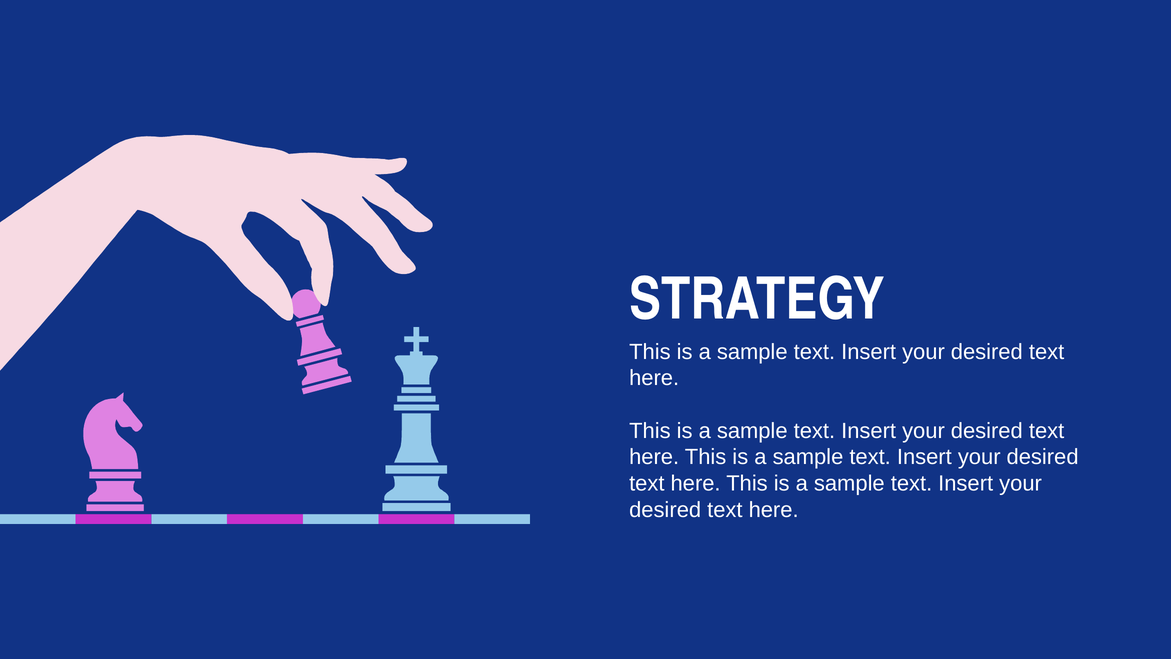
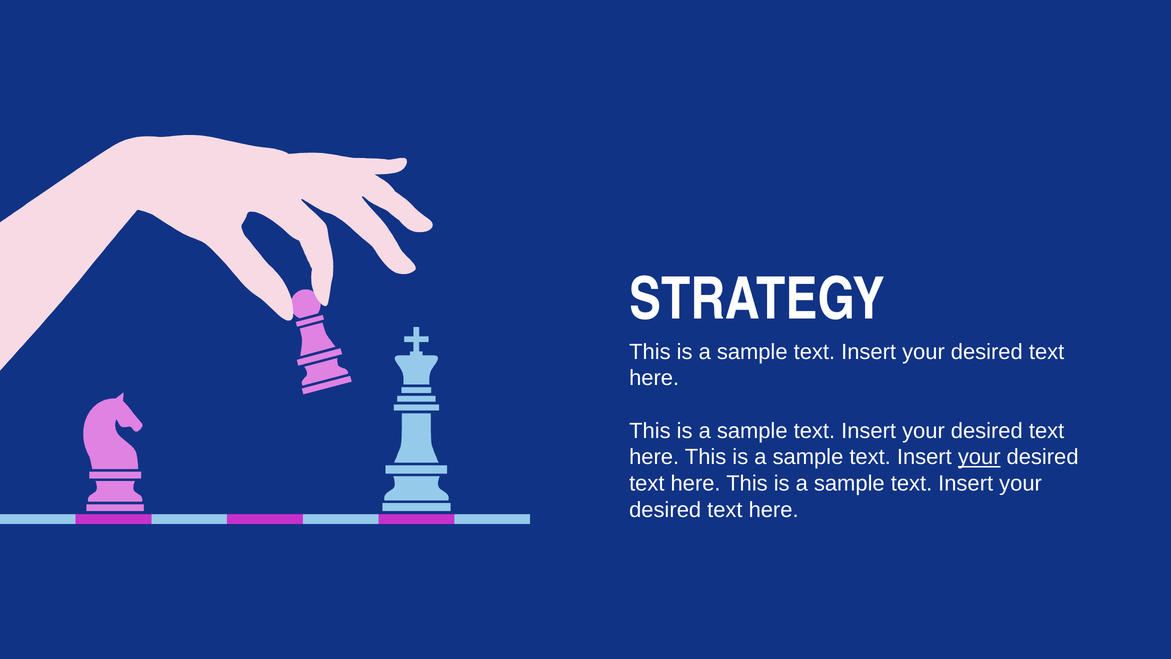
your at (979, 457) underline: none -> present
